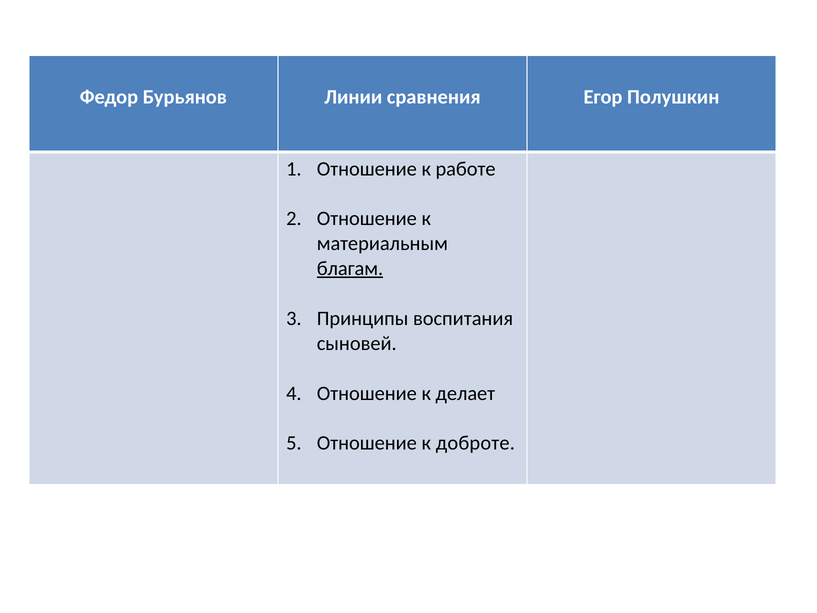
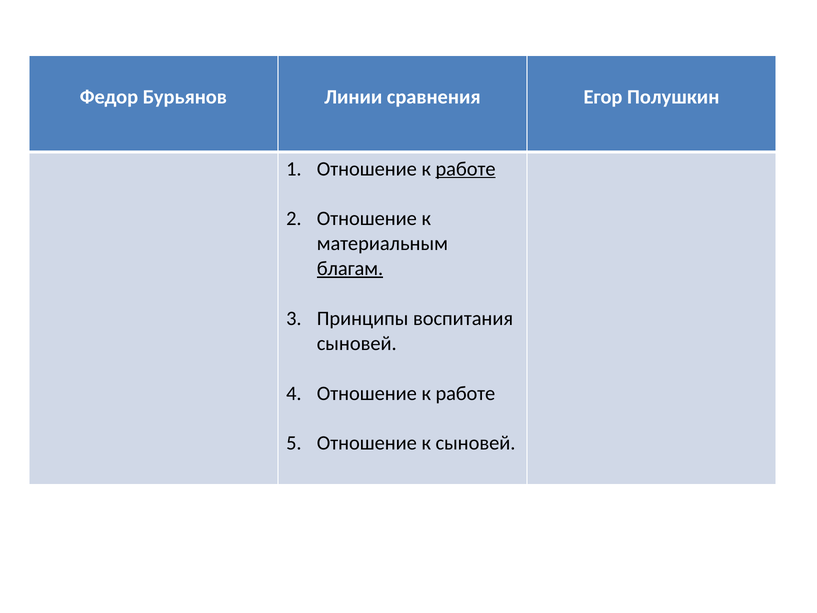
работе at (466, 169) underline: none -> present
делает at (465, 393): делает -> работе
к доброте: доброте -> сыновей
